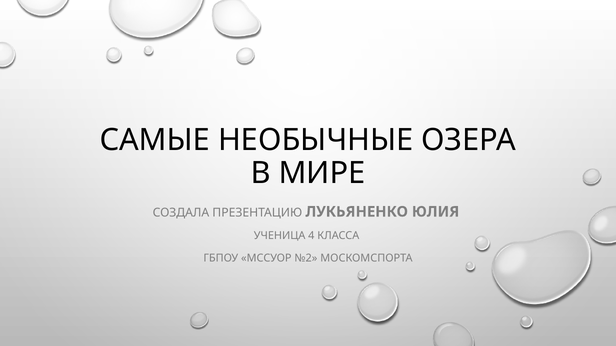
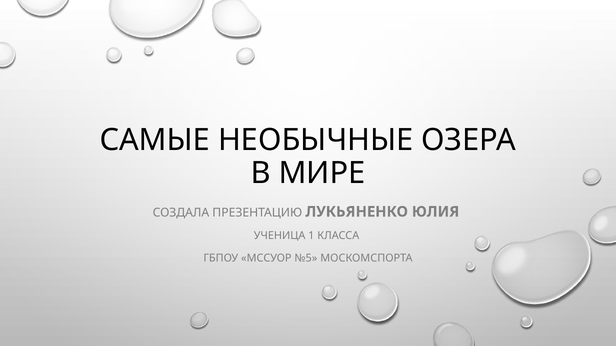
4: 4 -> 1
№2: №2 -> №5
